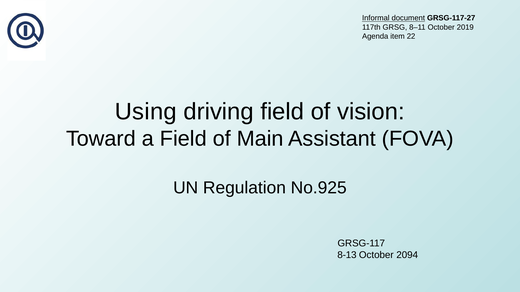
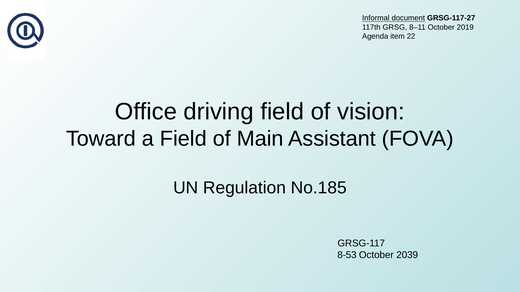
Using: Using -> Office
No.925: No.925 -> No.185
8-13: 8-13 -> 8-53
2094: 2094 -> 2039
